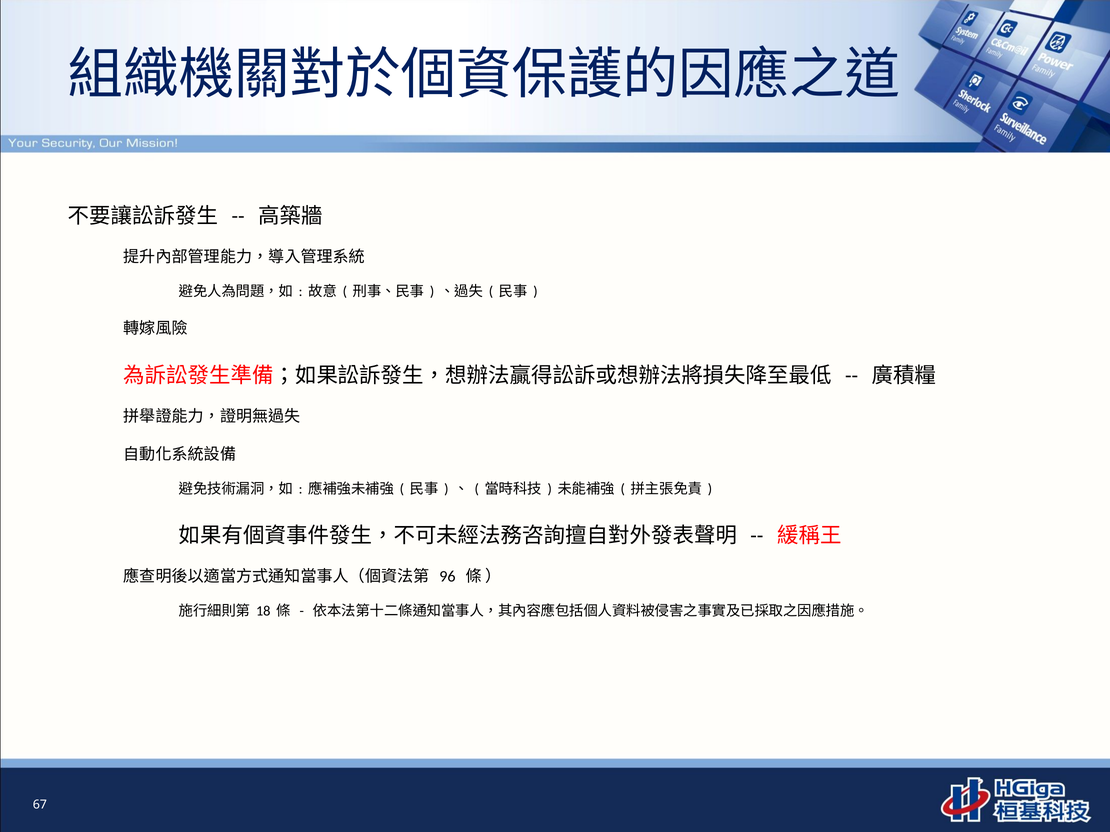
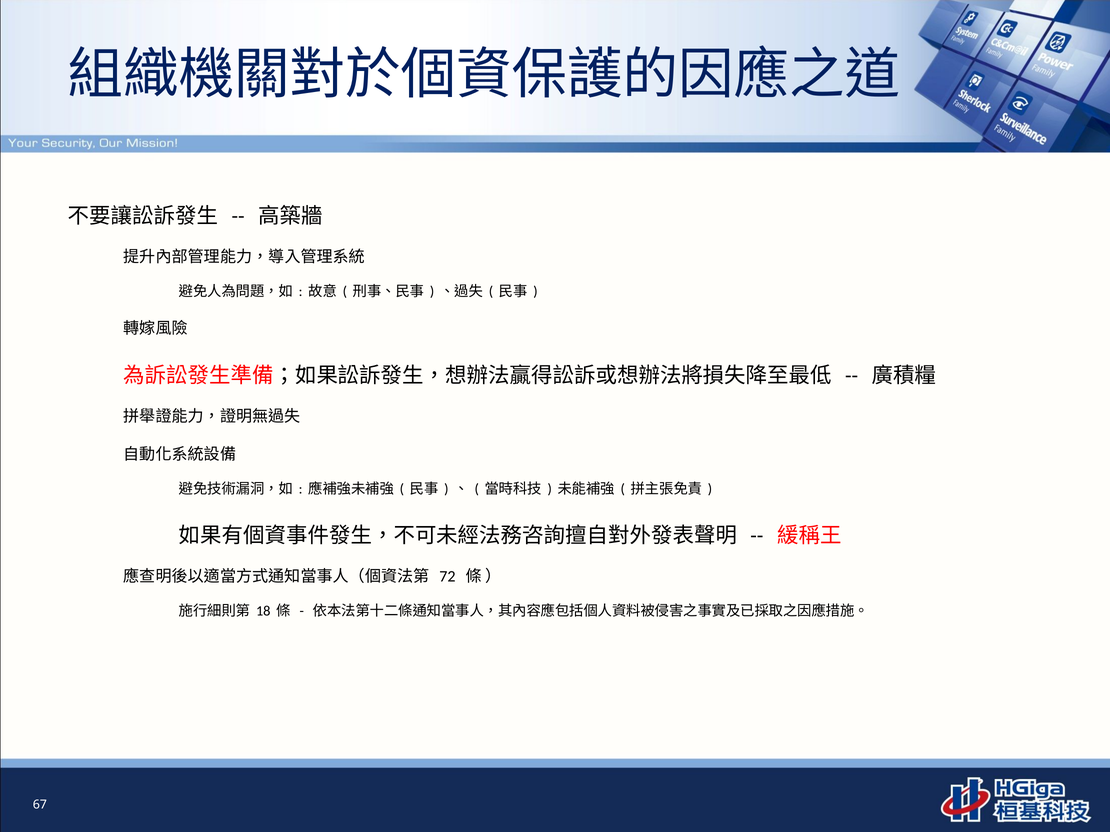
96: 96 -> 72
